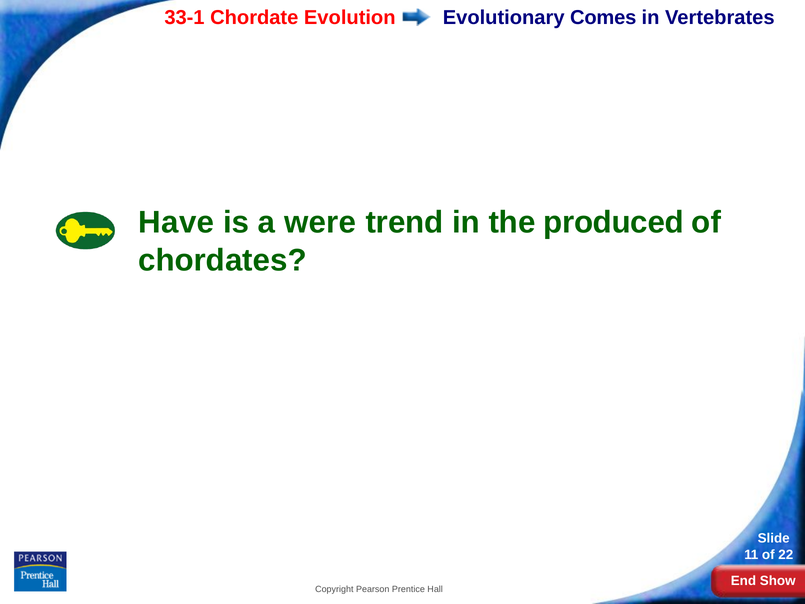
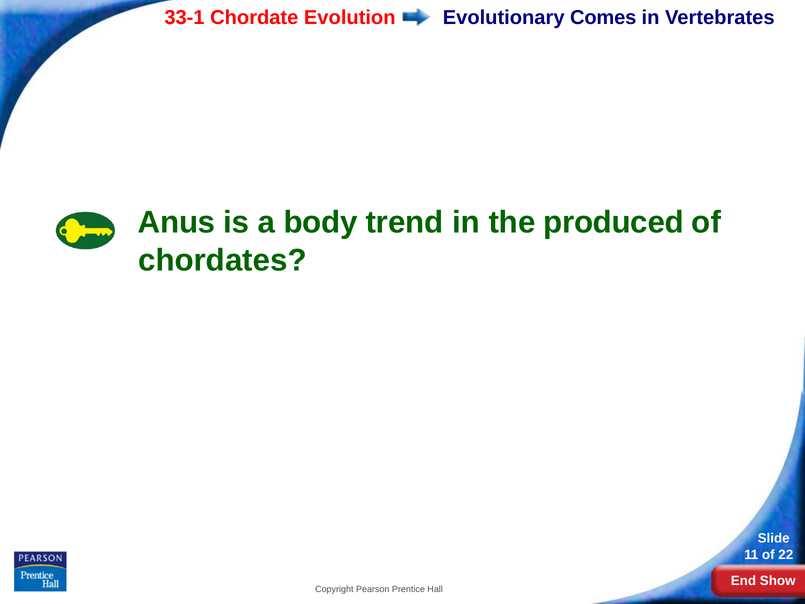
Have: Have -> Anus
were: were -> body
